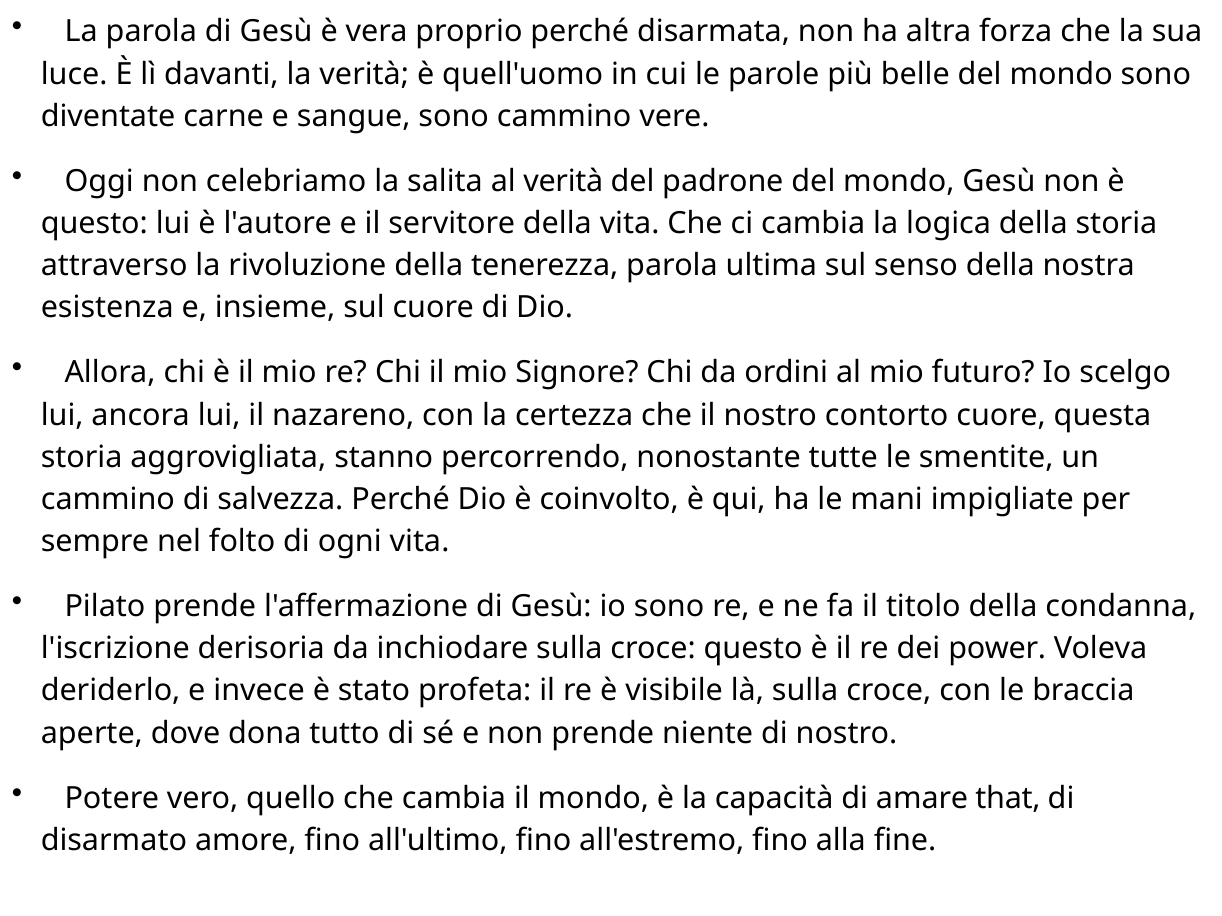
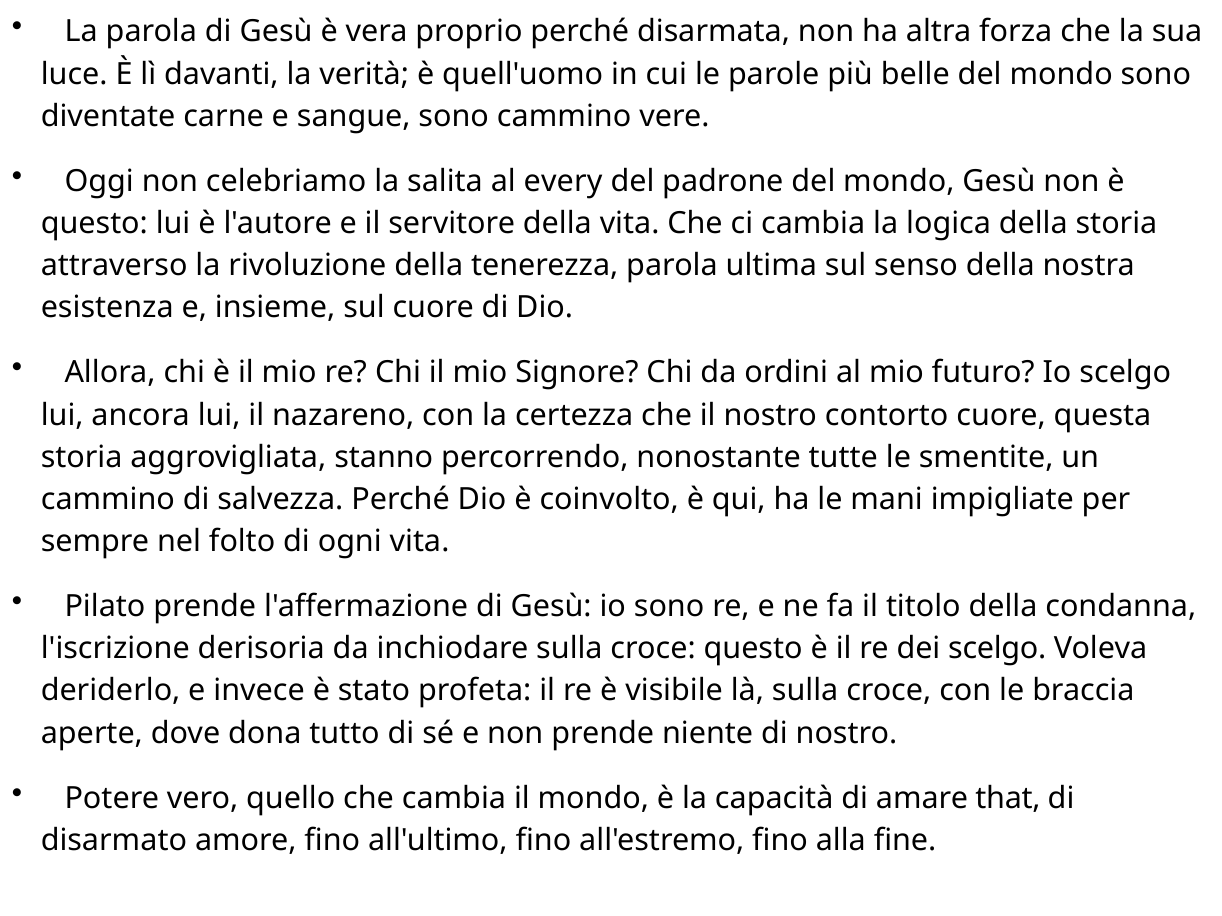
al verità: verità -> every
dei power: power -> scelgo
